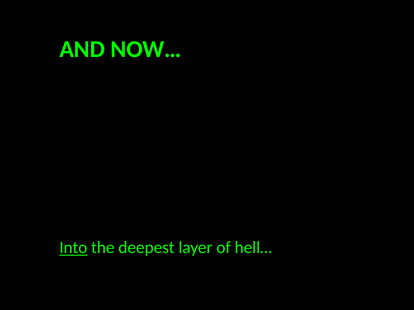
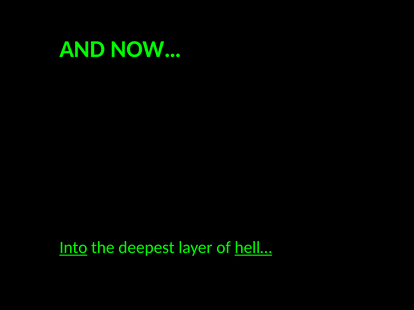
hell… underline: none -> present
